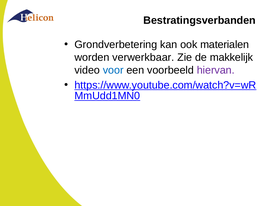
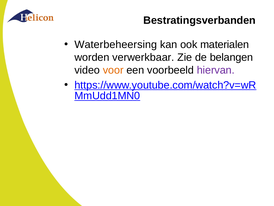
Grondverbetering: Grondverbetering -> Waterbeheersing
makkelijk: makkelijk -> belangen
voor colour: blue -> orange
